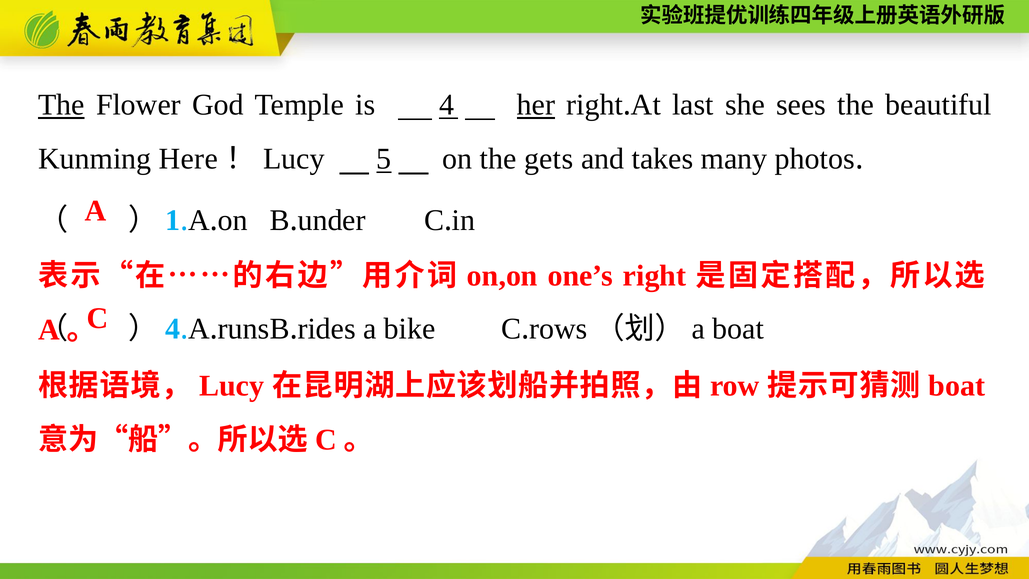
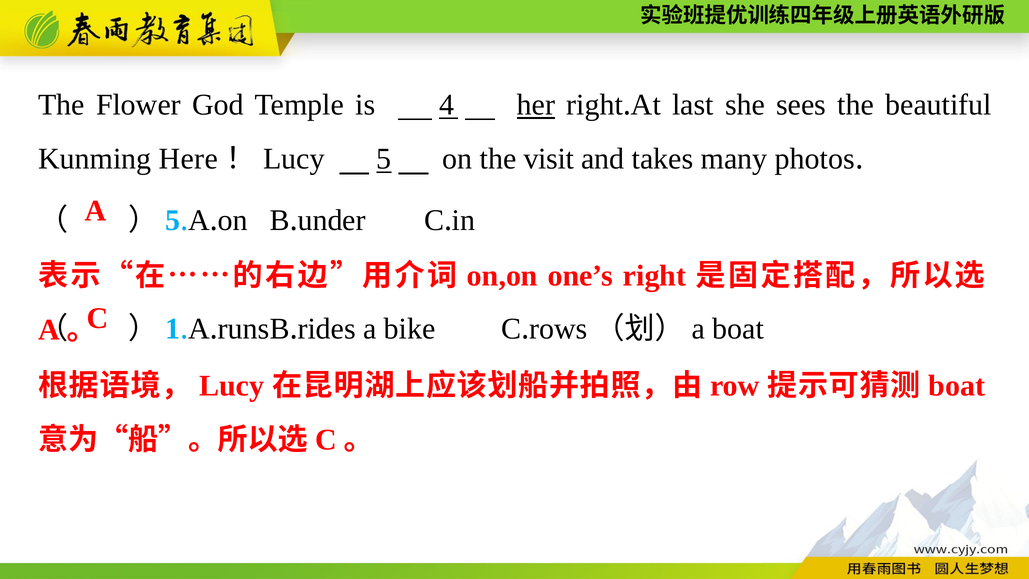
The at (61, 105) underline: present -> none
gets: gets -> visit
1 at (173, 220): 1 -> 5
4 at (173, 329): 4 -> 1
